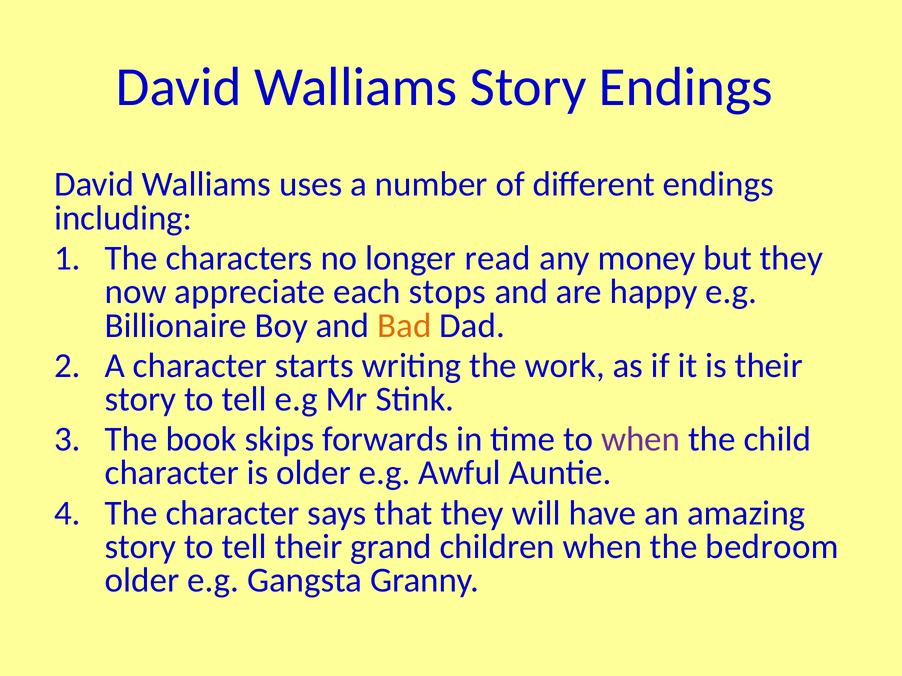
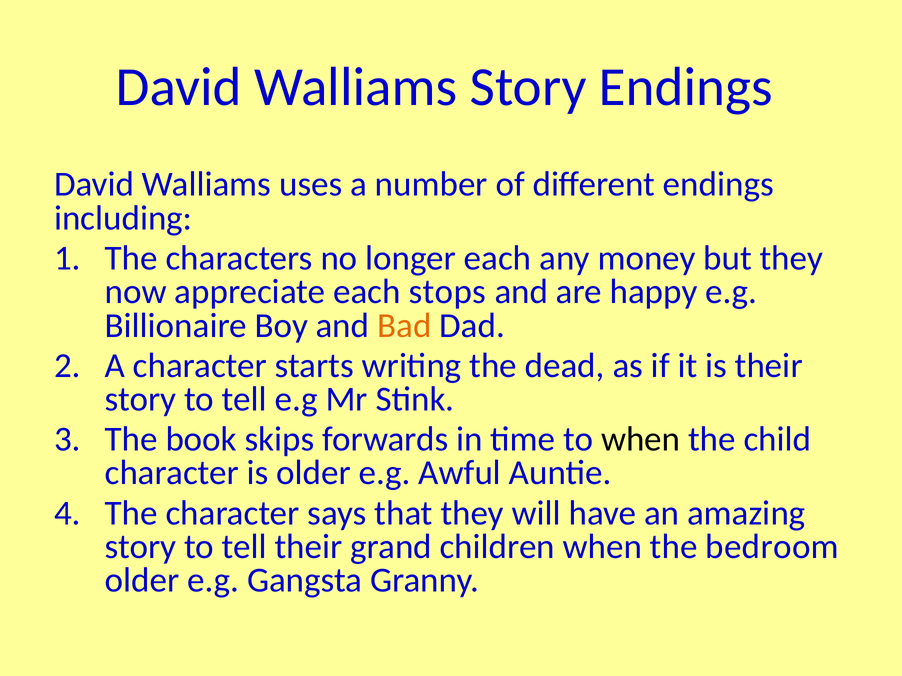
longer read: read -> each
work: work -> dead
when at (641, 440) colour: purple -> black
